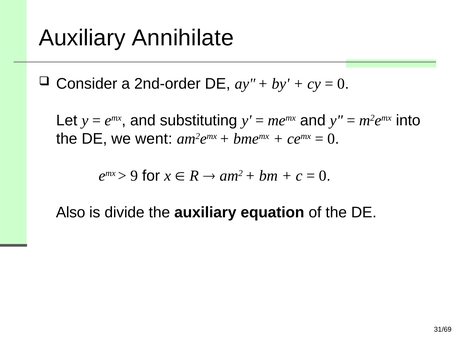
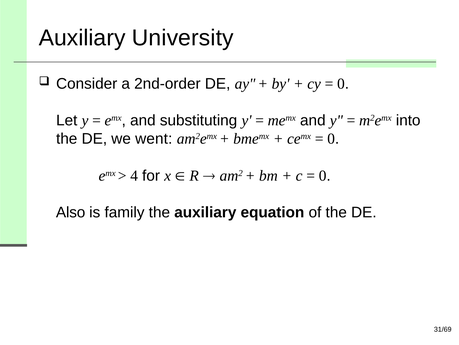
Annihilate: Annihilate -> University
9: 9 -> 4
divide: divide -> family
